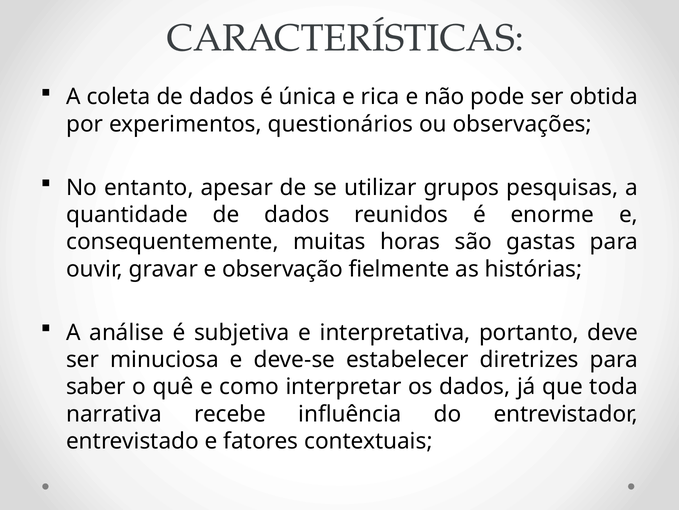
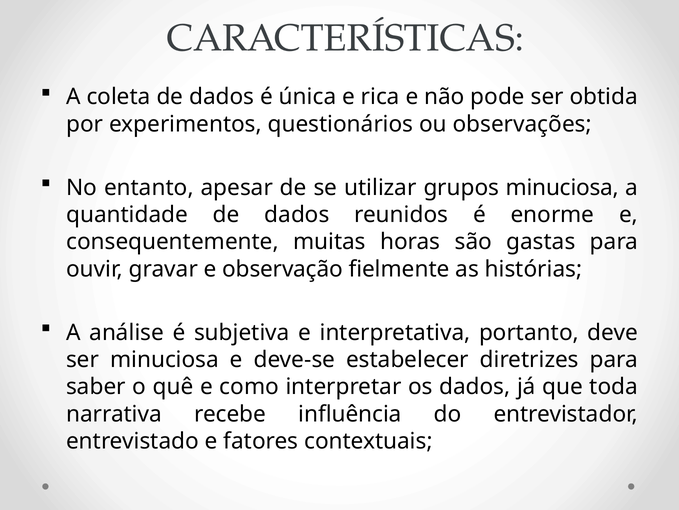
grupos pesquisas: pesquisas -> minuciosa
